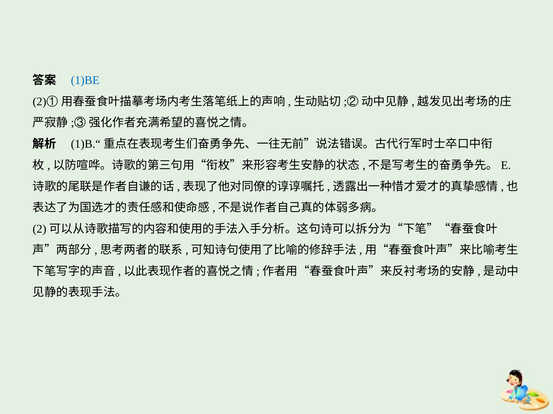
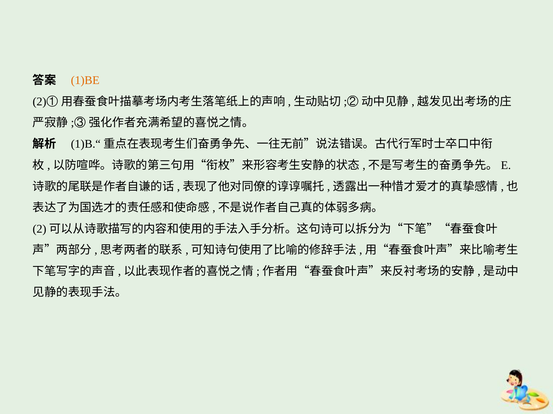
1)BE colour: blue -> orange
